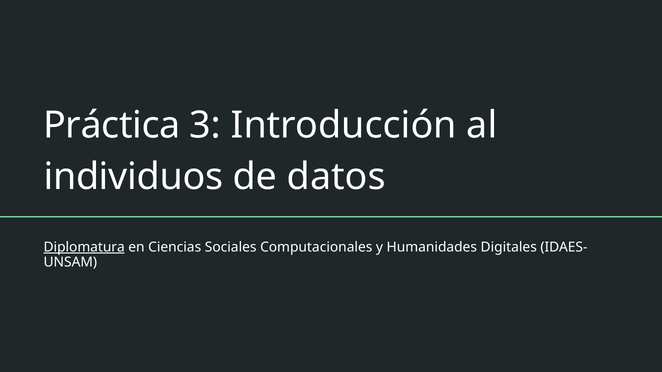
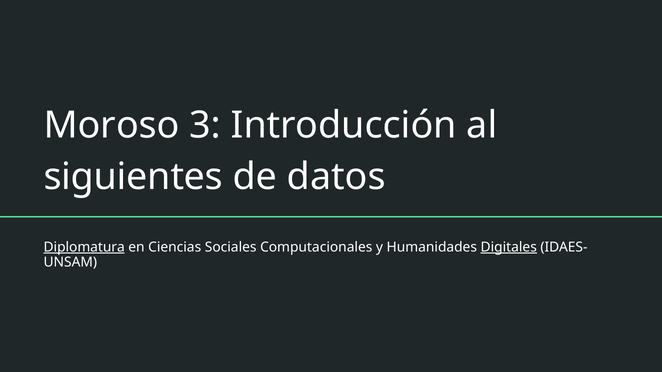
Práctica: Práctica -> Moroso
individuos: individuos -> siguientes
Digitales underline: none -> present
